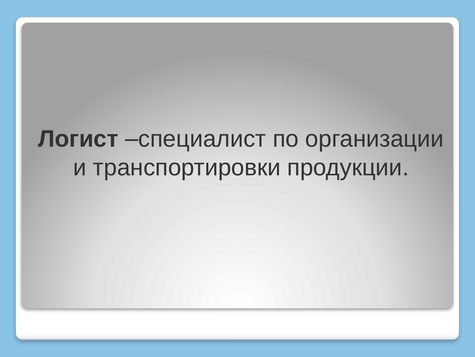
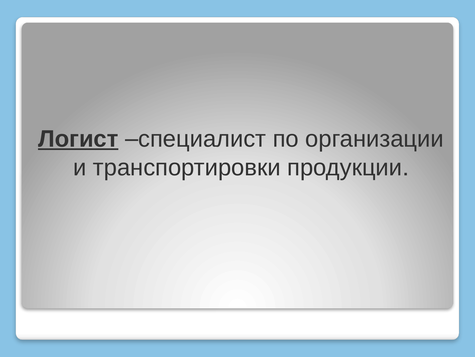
Логист underline: none -> present
